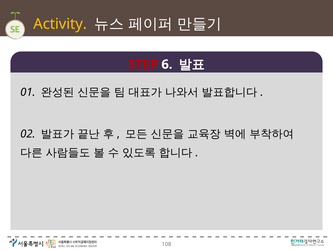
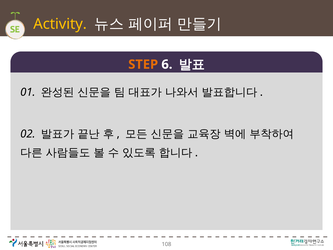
STEP colour: red -> orange
